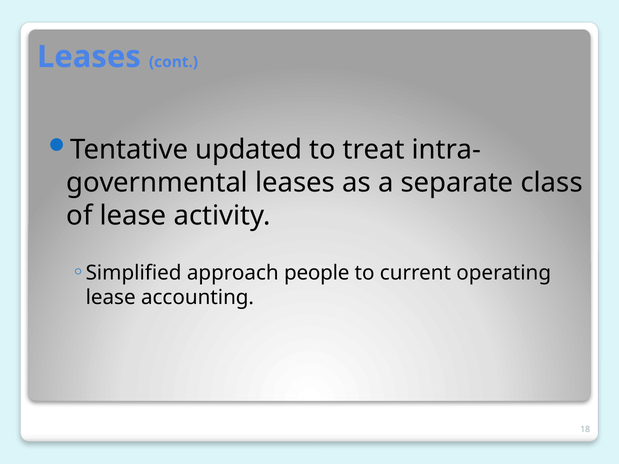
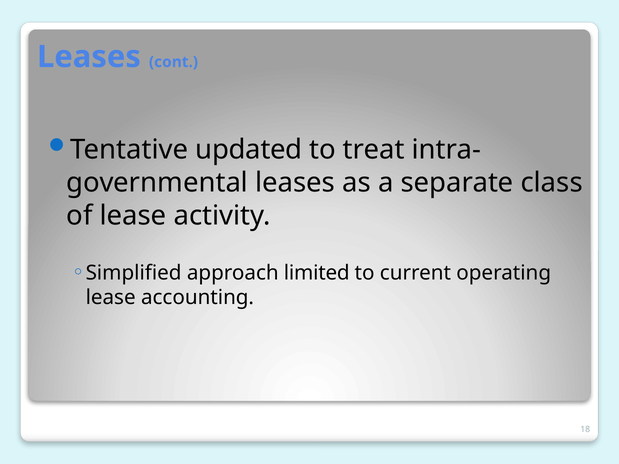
people: people -> limited
